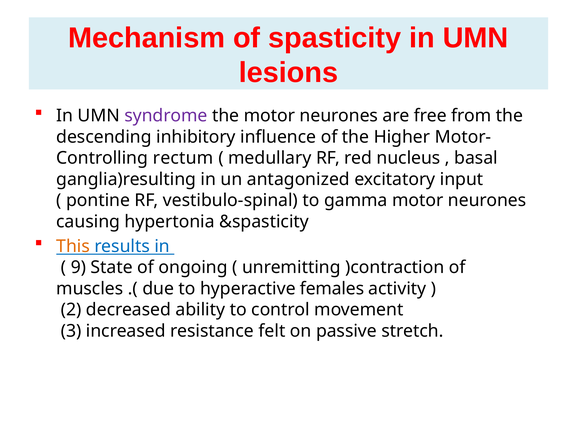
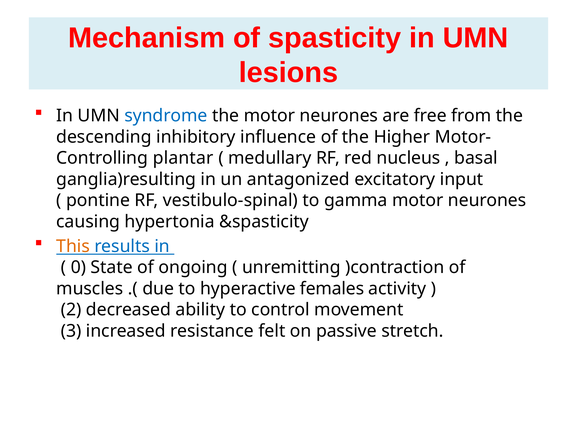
syndrome colour: purple -> blue
rectum: rectum -> plantar
9: 9 -> 0
